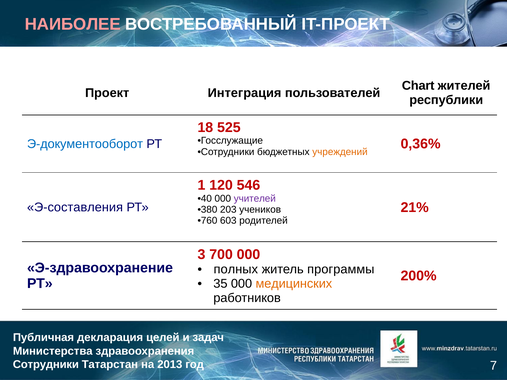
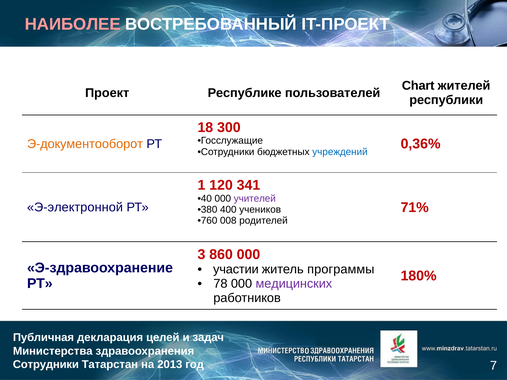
Интеграция: Интеграция -> Республике
525: 525 -> 300
Э-документооборот colour: blue -> orange
учреждений colour: orange -> blue
546: 546 -> 341
21%: 21% -> 71%
Э-составления: Э-составления -> Э-электронной
203: 203 -> 400
603: 603 -> 008
700: 700 -> 860
полных: полных -> участии
200%: 200% -> 180%
35: 35 -> 78
медицинских colour: orange -> purple
